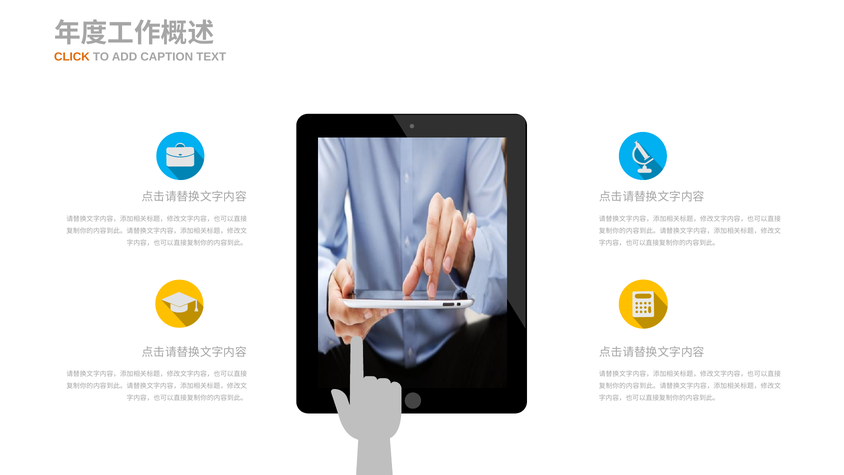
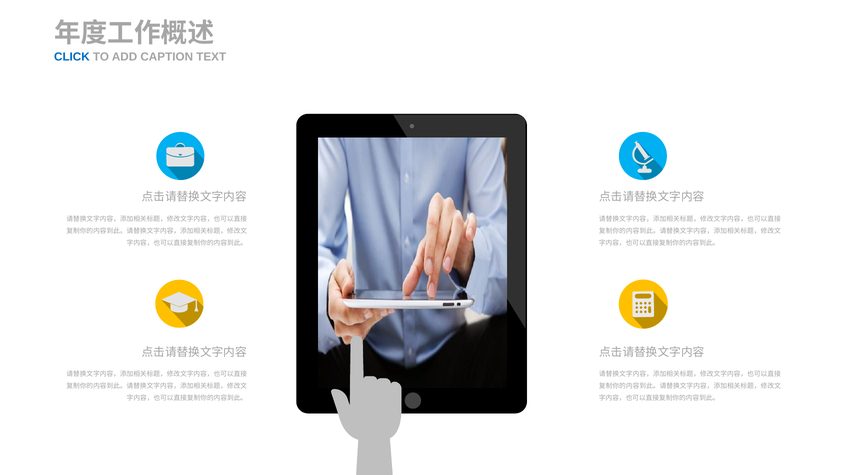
CLICK colour: orange -> blue
